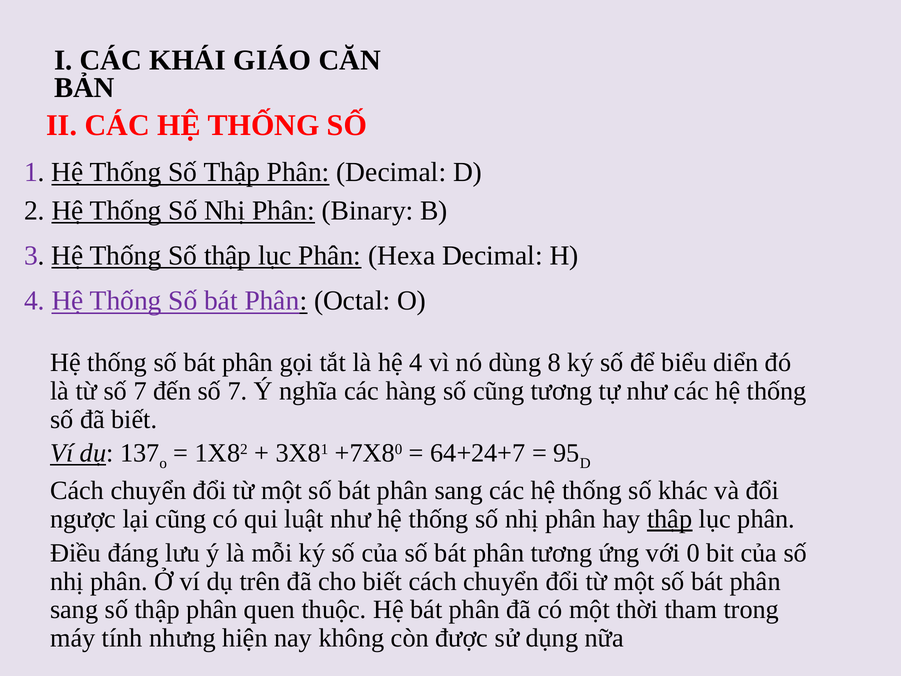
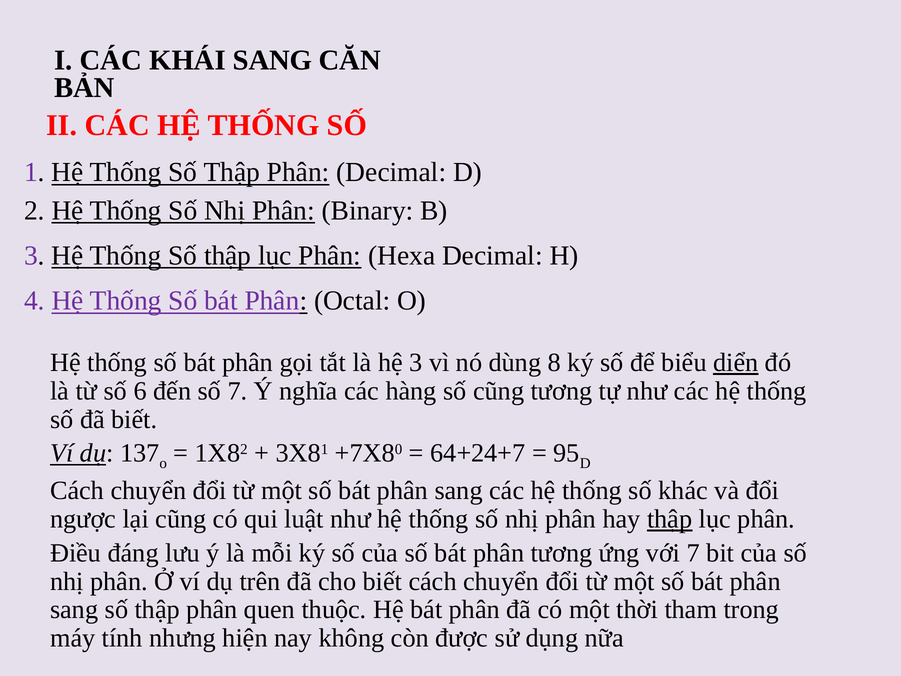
KHÁI GIÁO: GIÁO -> SANG
hệ 4: 4 -> 3
diển underline: none -> present
từ số 7: 7 -> 6
với 0: 0 -> 7
